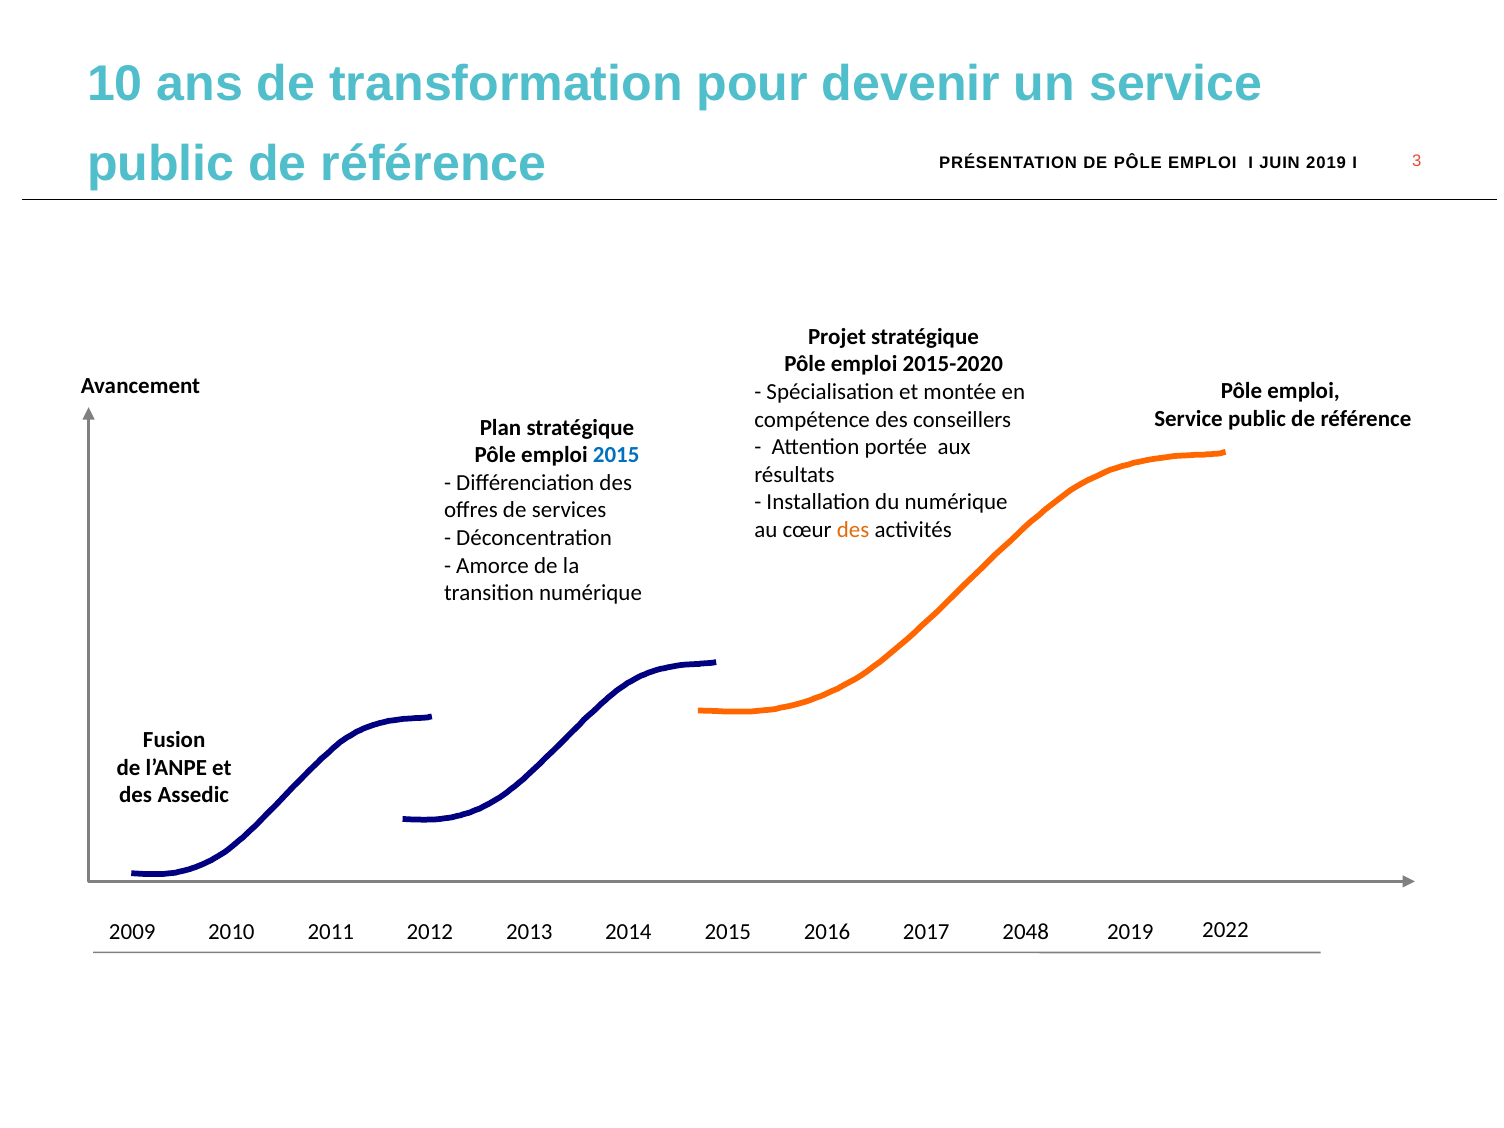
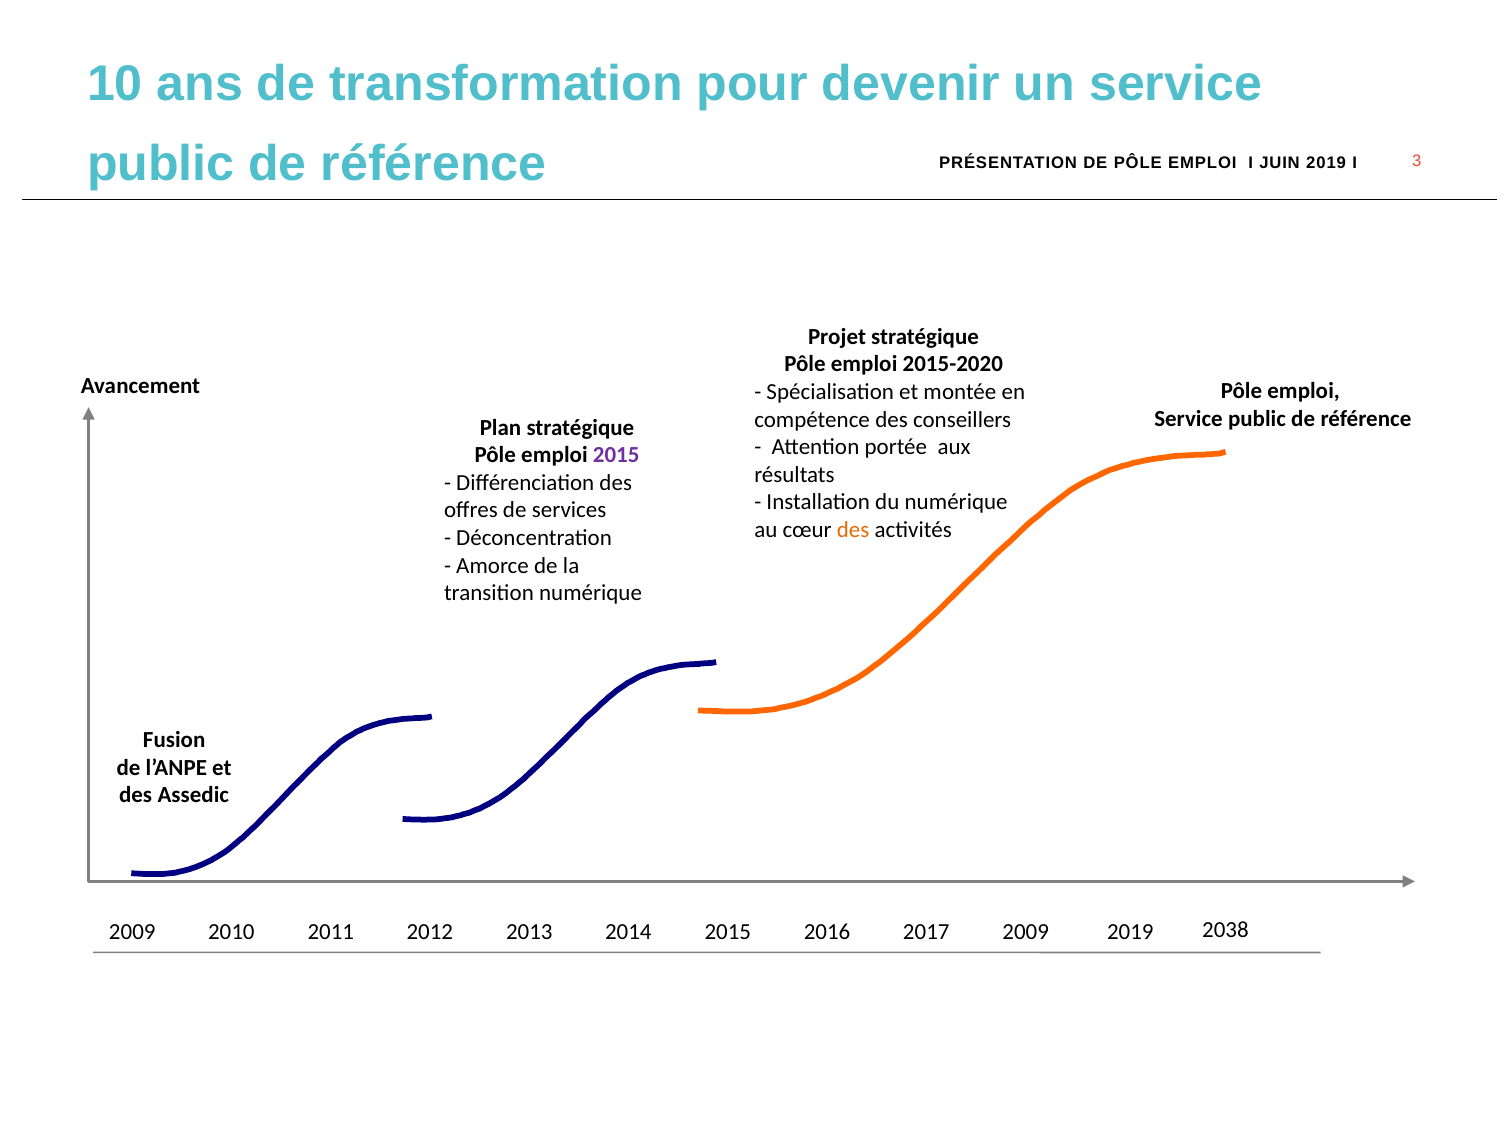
2015 at (616, 455) colour: blue -> purple
2022: 2022 -> 2038
2048 at (1026, 932): 2048 -> 2009
